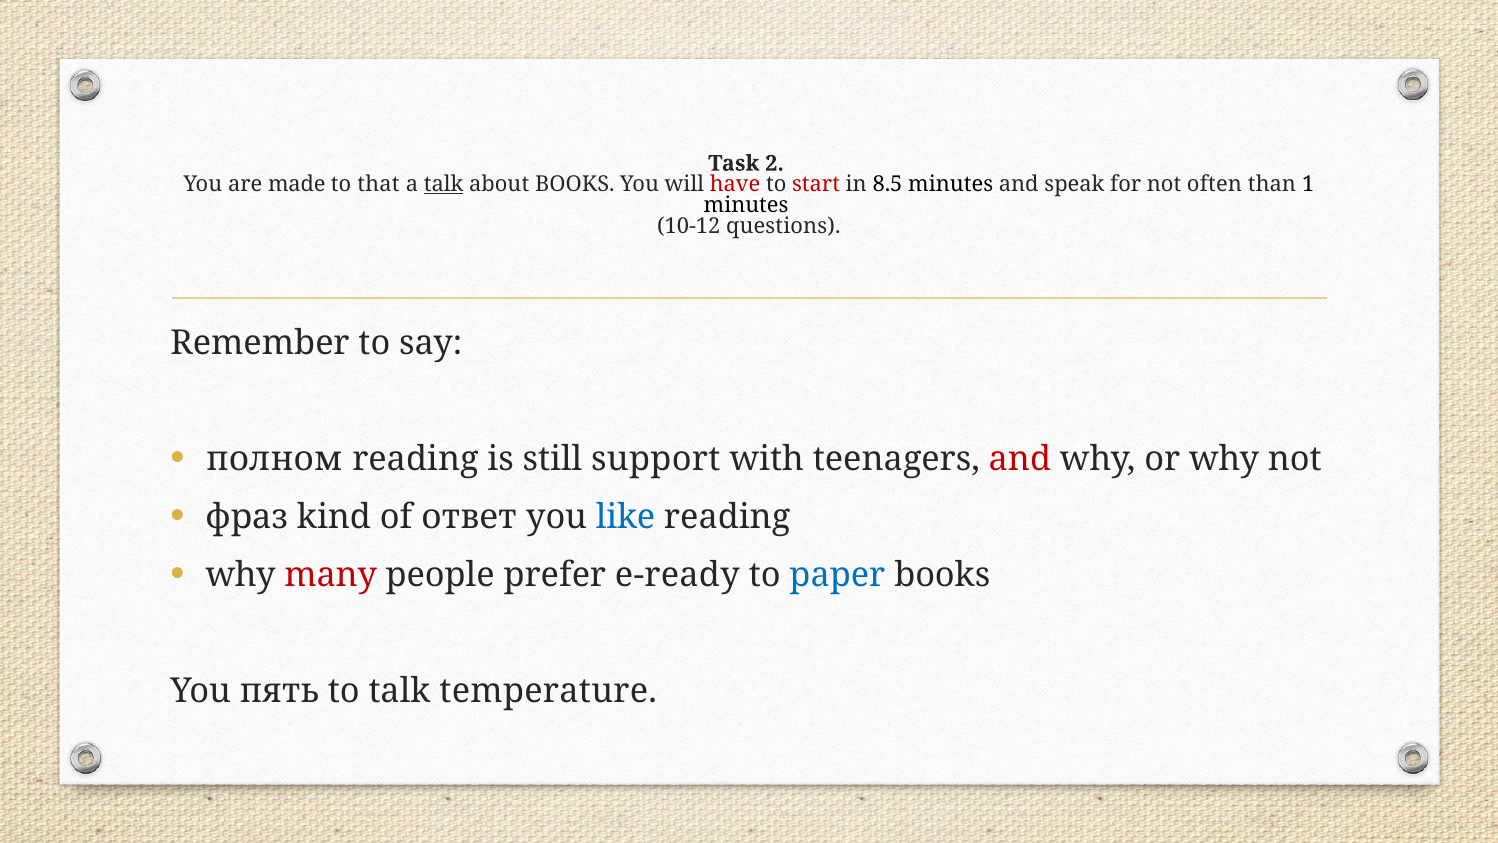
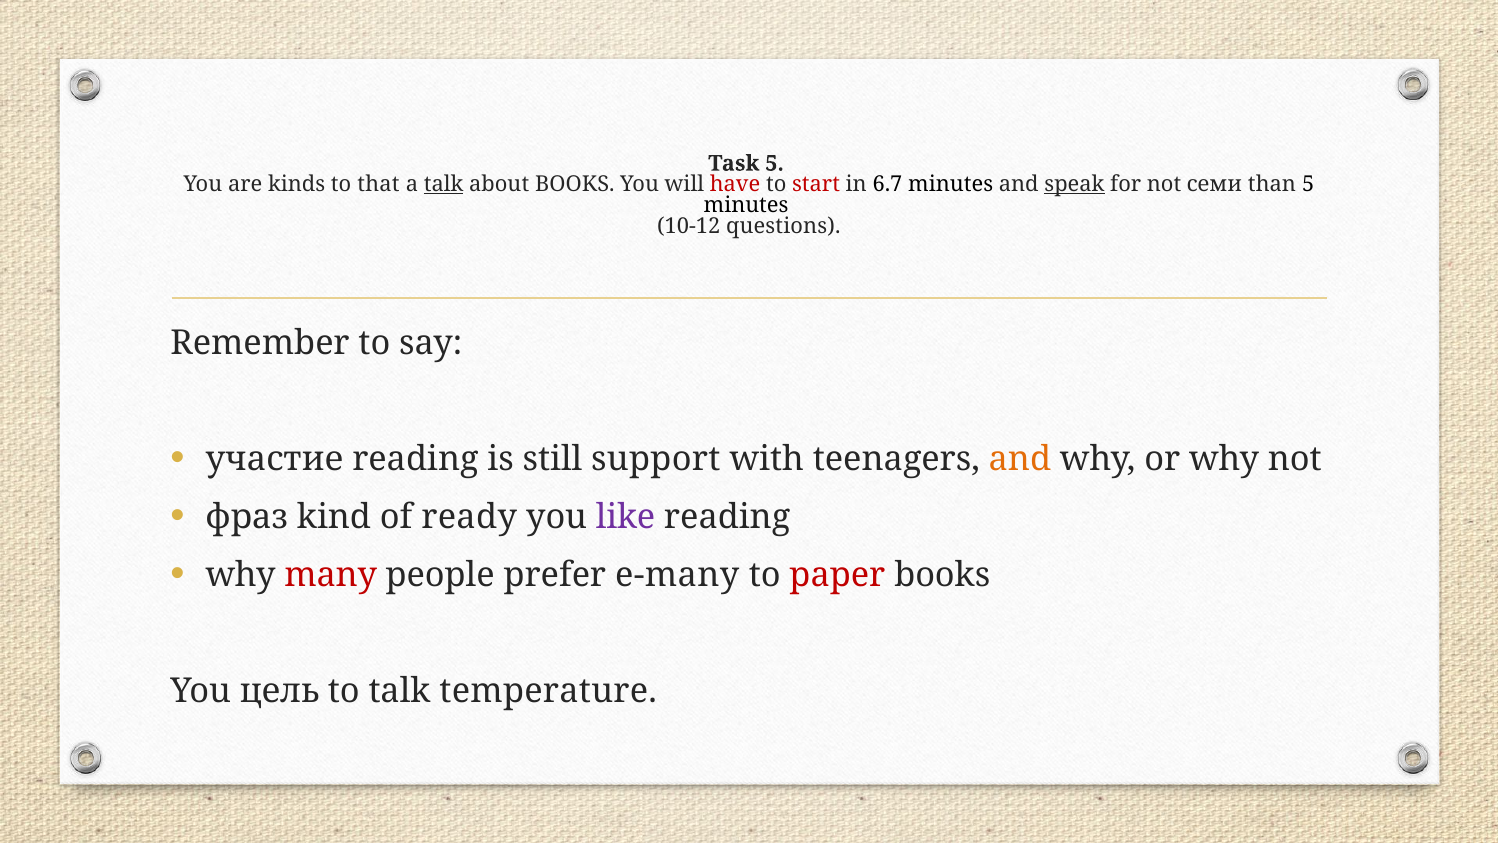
Task 2: 2 -> 5
made: made -> kinds
8.5: 8.5 -> 6.7
speak underline: none -> present
often: often -> семи
than 1: 1 -> 5
полном: полном -> участие
and at (1020, 459) colour: red -> orange
ответ: ответ -> ready
like colour: blue -> purple
e-ready: e-ready -> e-many
paper colour: blue -> red
пять: пять -> цель
